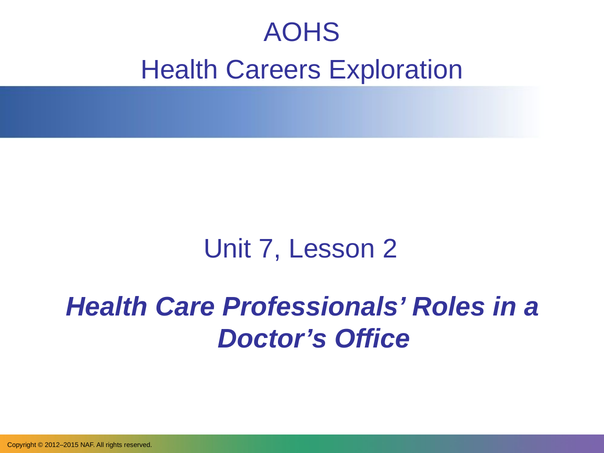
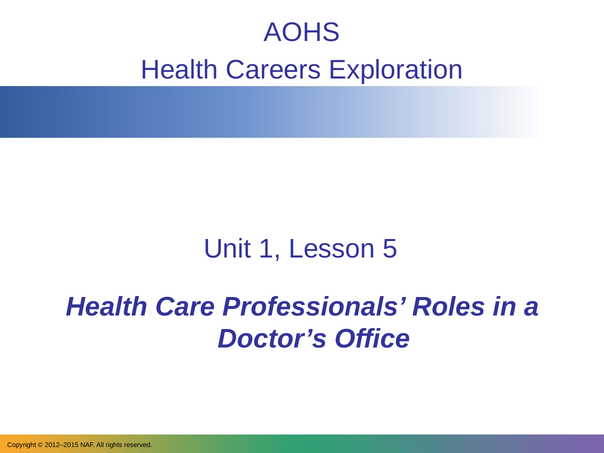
7: 7 -> 1
2: 2 -> 5
